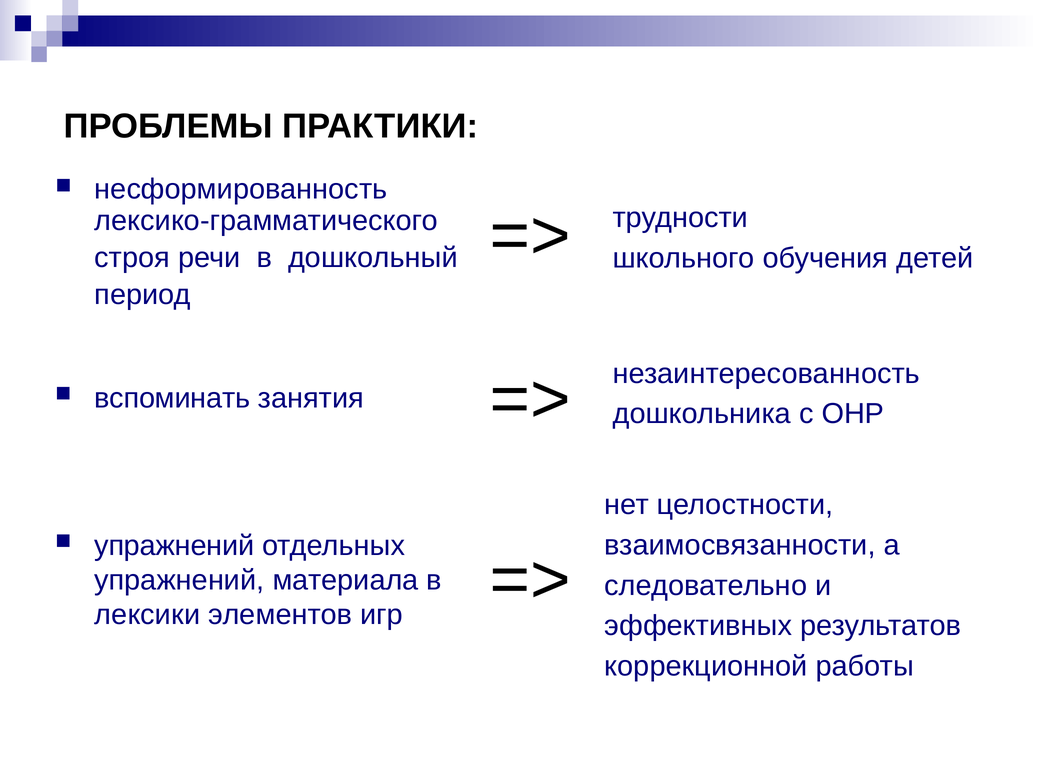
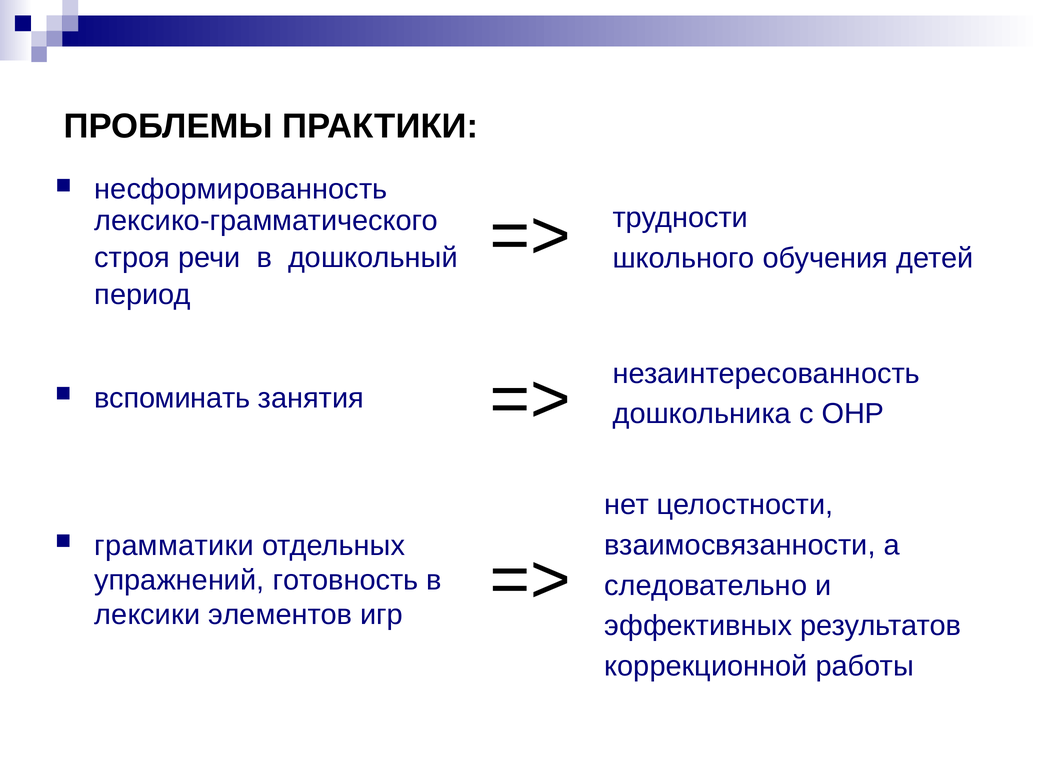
упражнений at (174, 546): упражнений -> грамматики
материала: материала -> готовность
